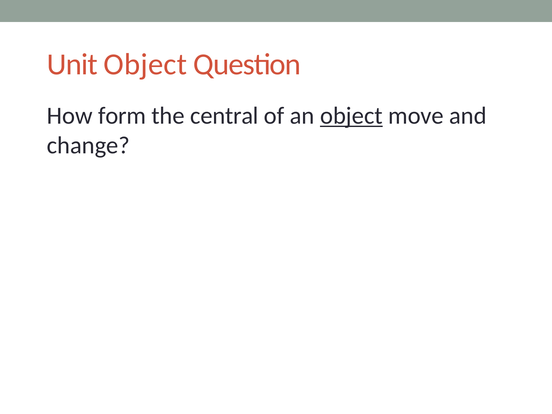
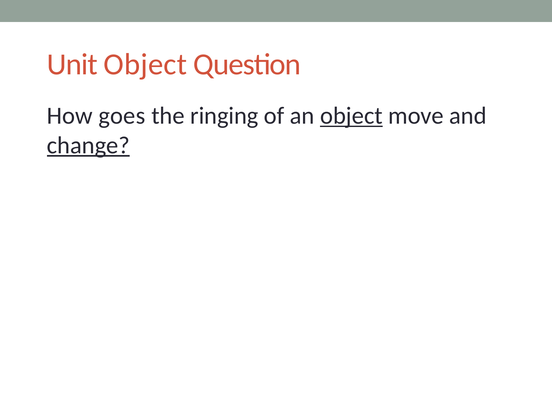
form: form -> goes
central: central -> ringing
change underline: none -> present
